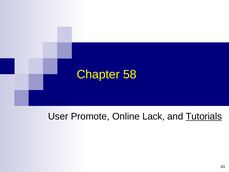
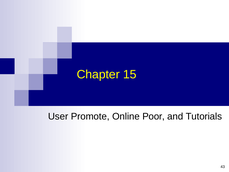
58: 58 -> 15
Lack: Lack -> Poor
Tutorials underline: present -> none
